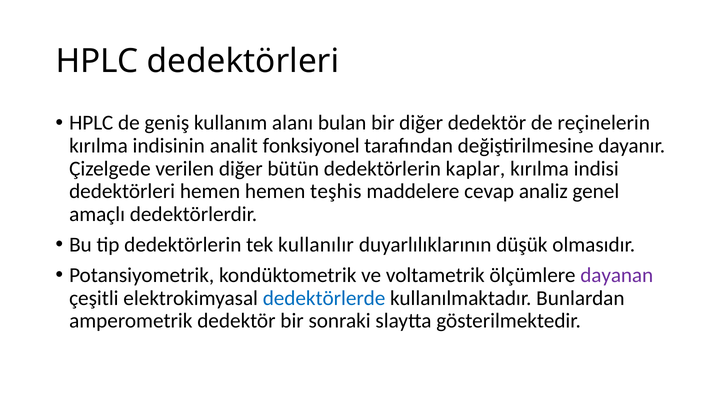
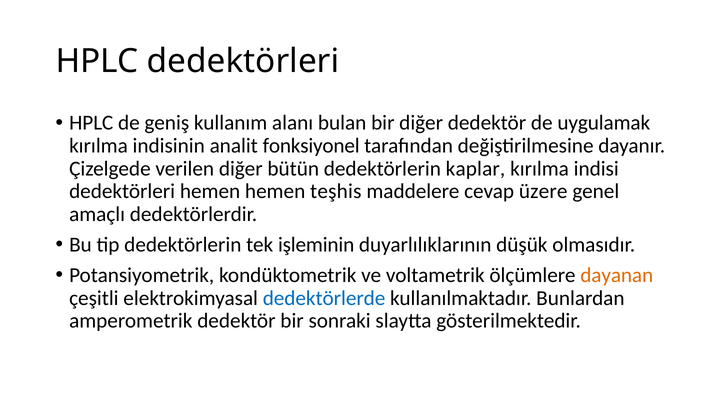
reçinelerin: reçinelerin -> uygulamak
analiz: analiz -> üzere
kullanılır: kullanılır -> işleminin
dayanan colour: purple -> orange
